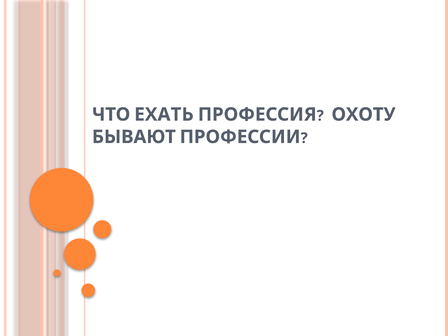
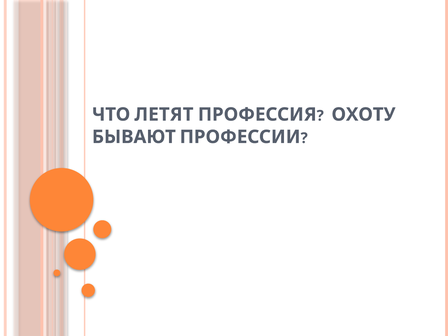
ЕХАТЬ: ЕХАТЬ -> ЛЕТЯТ
